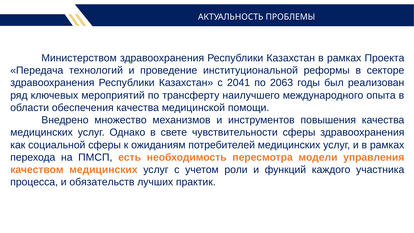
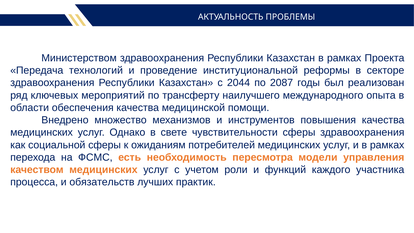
2041: 2041 -> 2044
2063: 2063 -> 2087
ПМСП: ПМСП -> ФСМС
